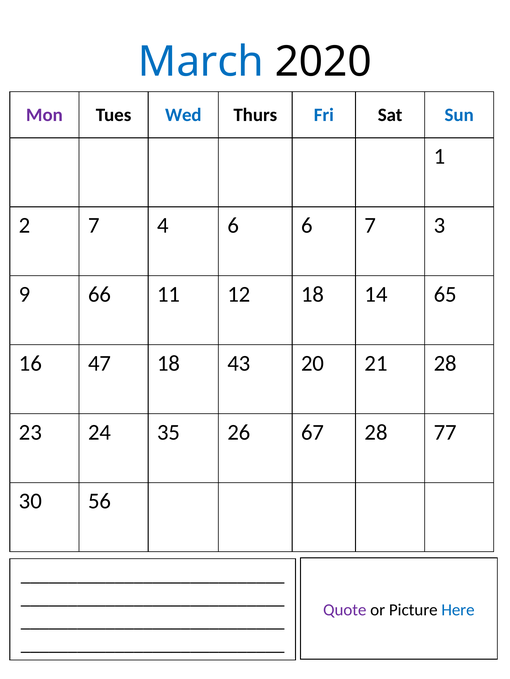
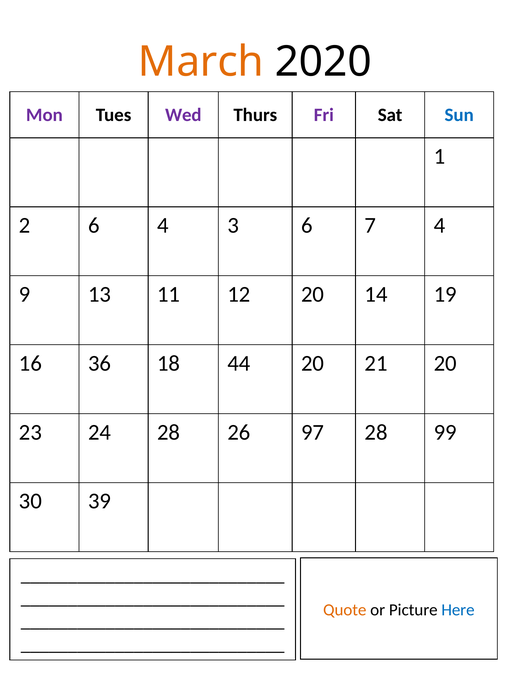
March colour: blue -> orange
Wed colour: blue -> purple
Fri colour: blue -> purple
2 7: 7 -> 6
4 6: 6 -> 3
7 3: 3 -> 4
66: 66 -> 13
12 18: 18 -> 20
65: 65 -> 19
47: 47 -> 36
43: 43 -> 44
21 28: 28 -> 20
24 35: 35 -> 28
67: 67 -> 97
77: 77 -> 99
56: 56 -> 39
Quote colour: purple -> orange
